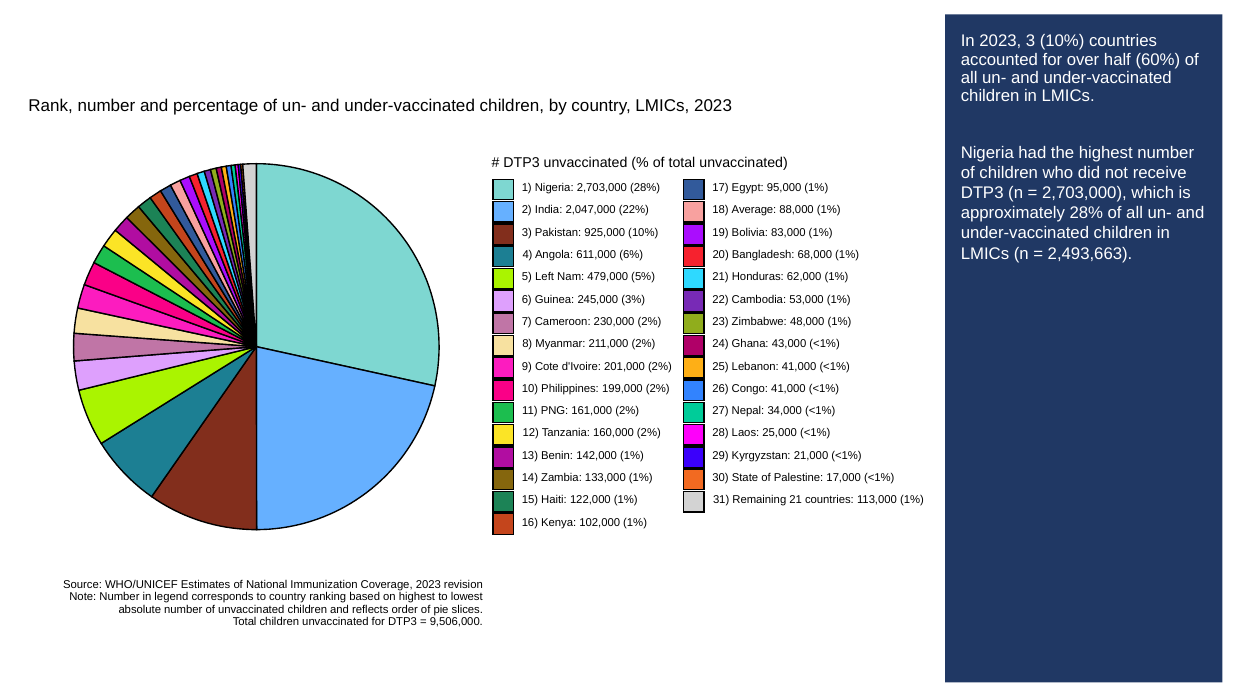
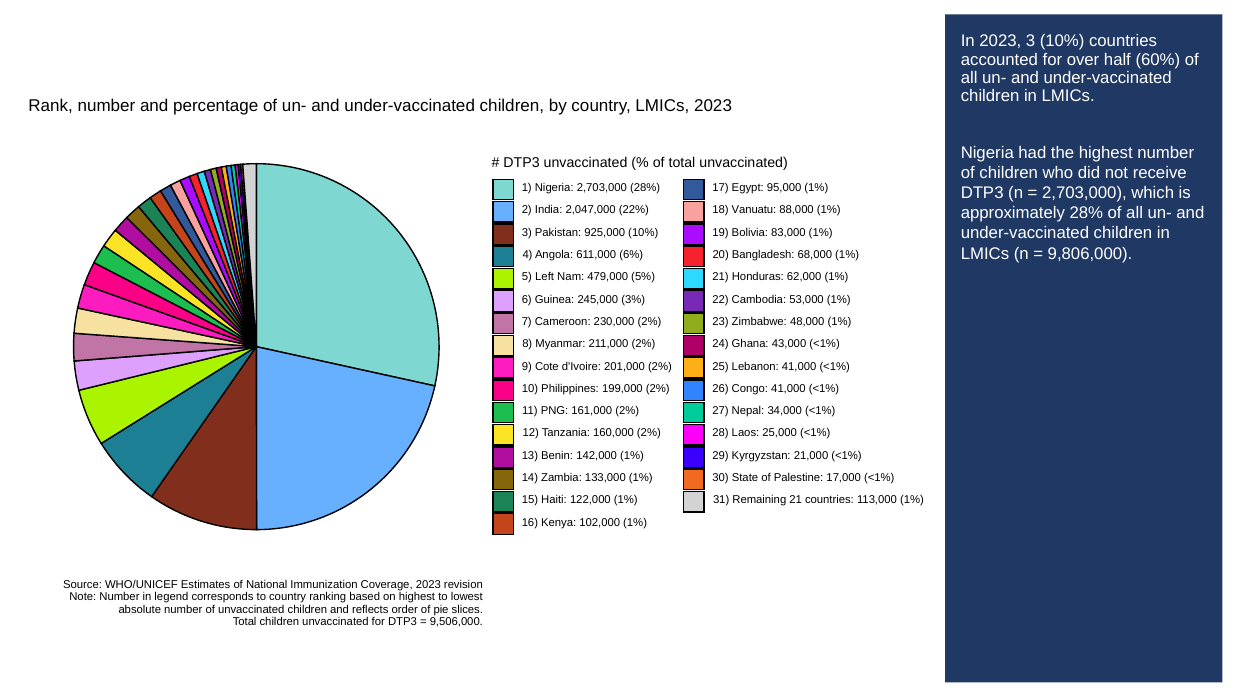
Average: Average -> Vanuatu
2,493,663: 2,493,663 -> 9,806,000
